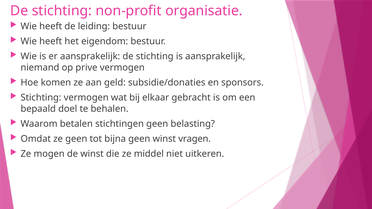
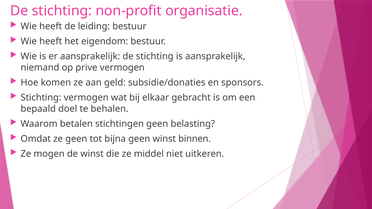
vragen: vragen -> binnen
